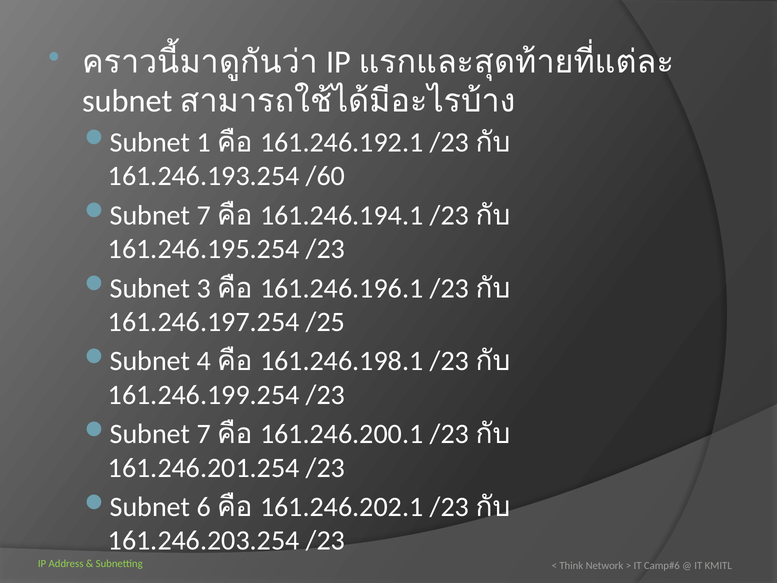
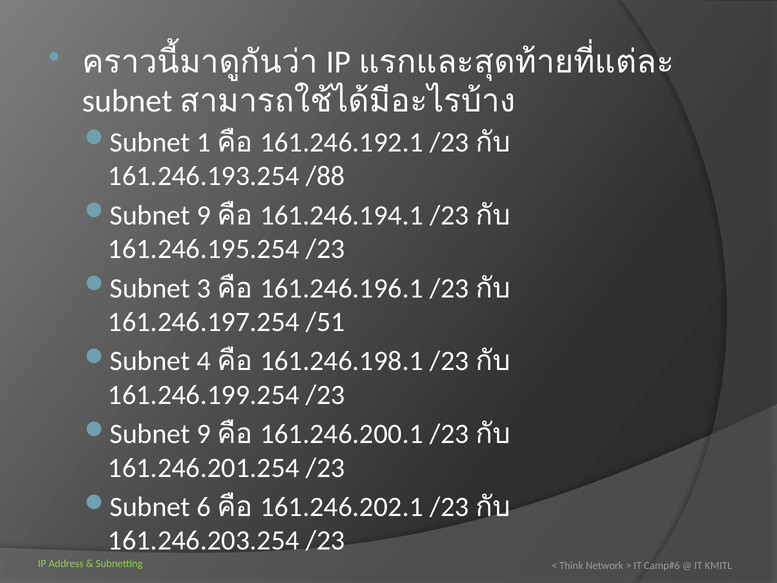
/60: /60 -> /88
7 at (204, 215): 7 -> 9
/25: /25 -> /51
7 at (204, 434): 7 -> 9
